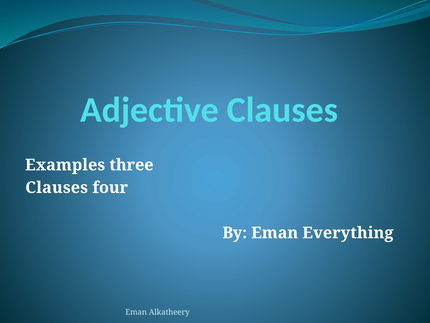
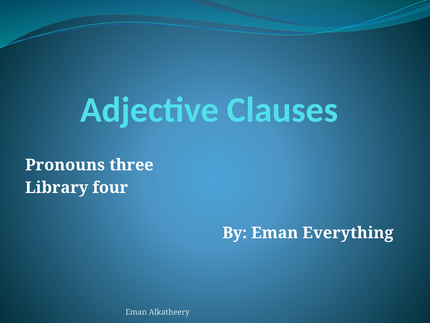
Examples: Examples -> Pronouns
Clauses at (57, 187): Clauses -> Library
